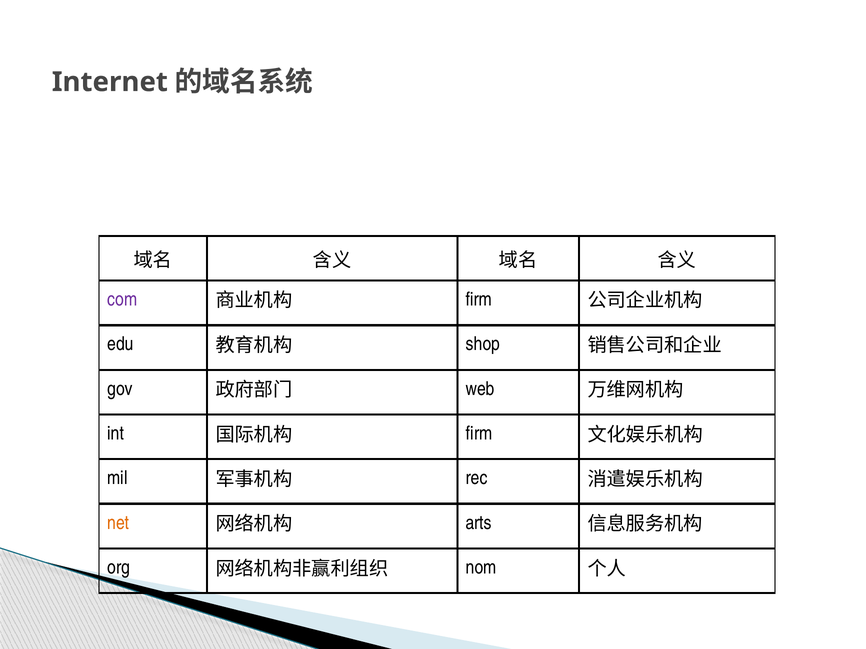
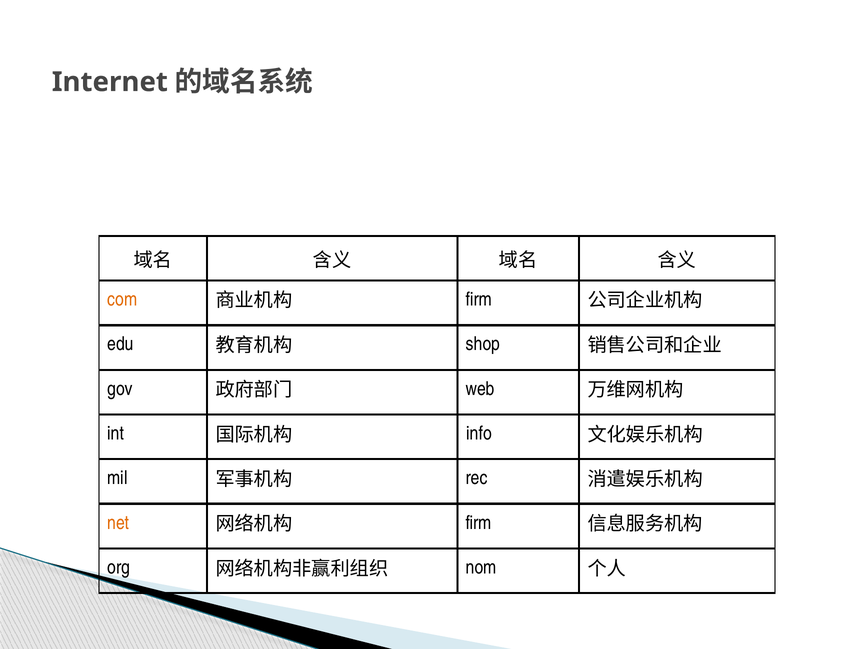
com colour: purple -> orange
firm at (479, 434): firm -> info
arts at (479, 523): arts -> firm
